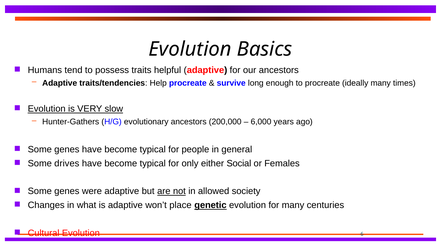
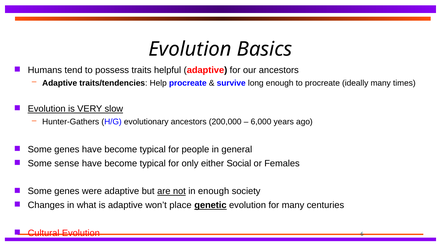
drives: drives -> sense
in allowed: allowed -> enough
